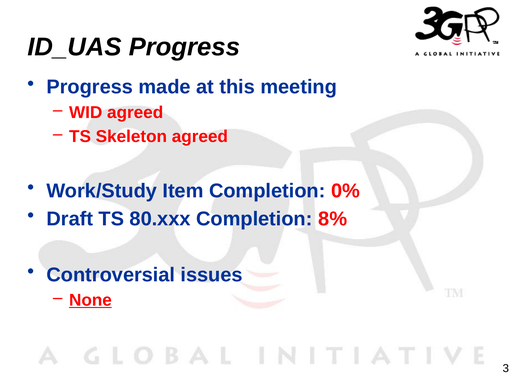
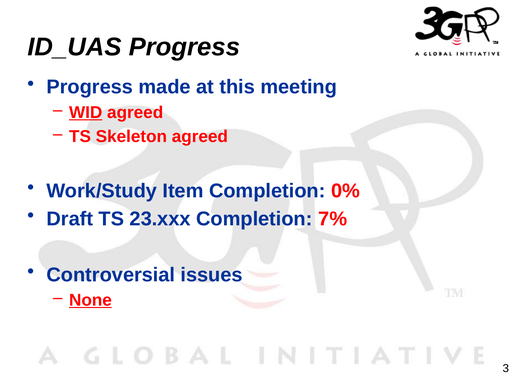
WID underline: none -> present
80.xxx: 80.xxx -> 23.xxx
8%: 8% -> 7%
